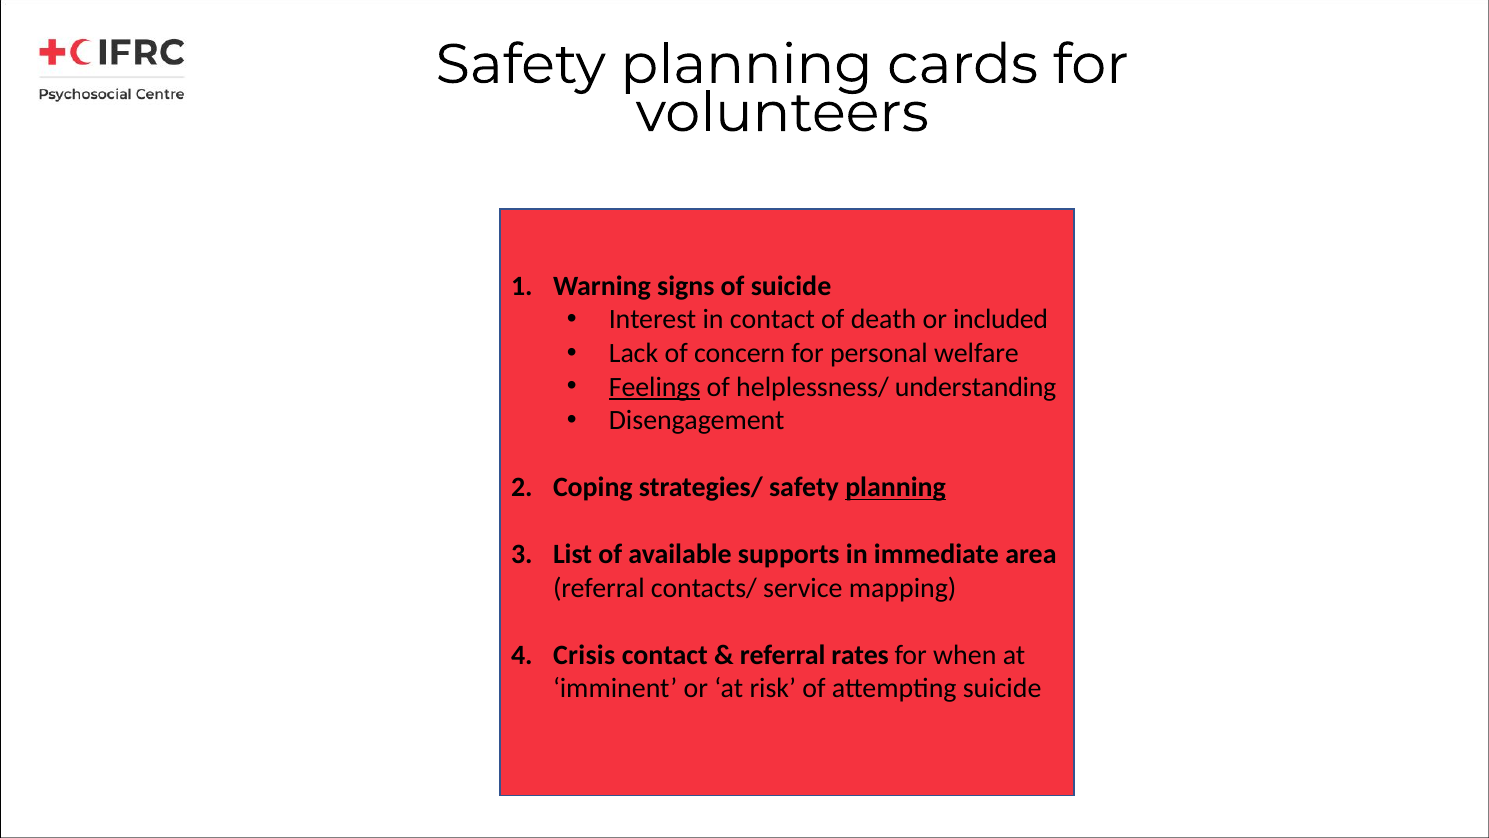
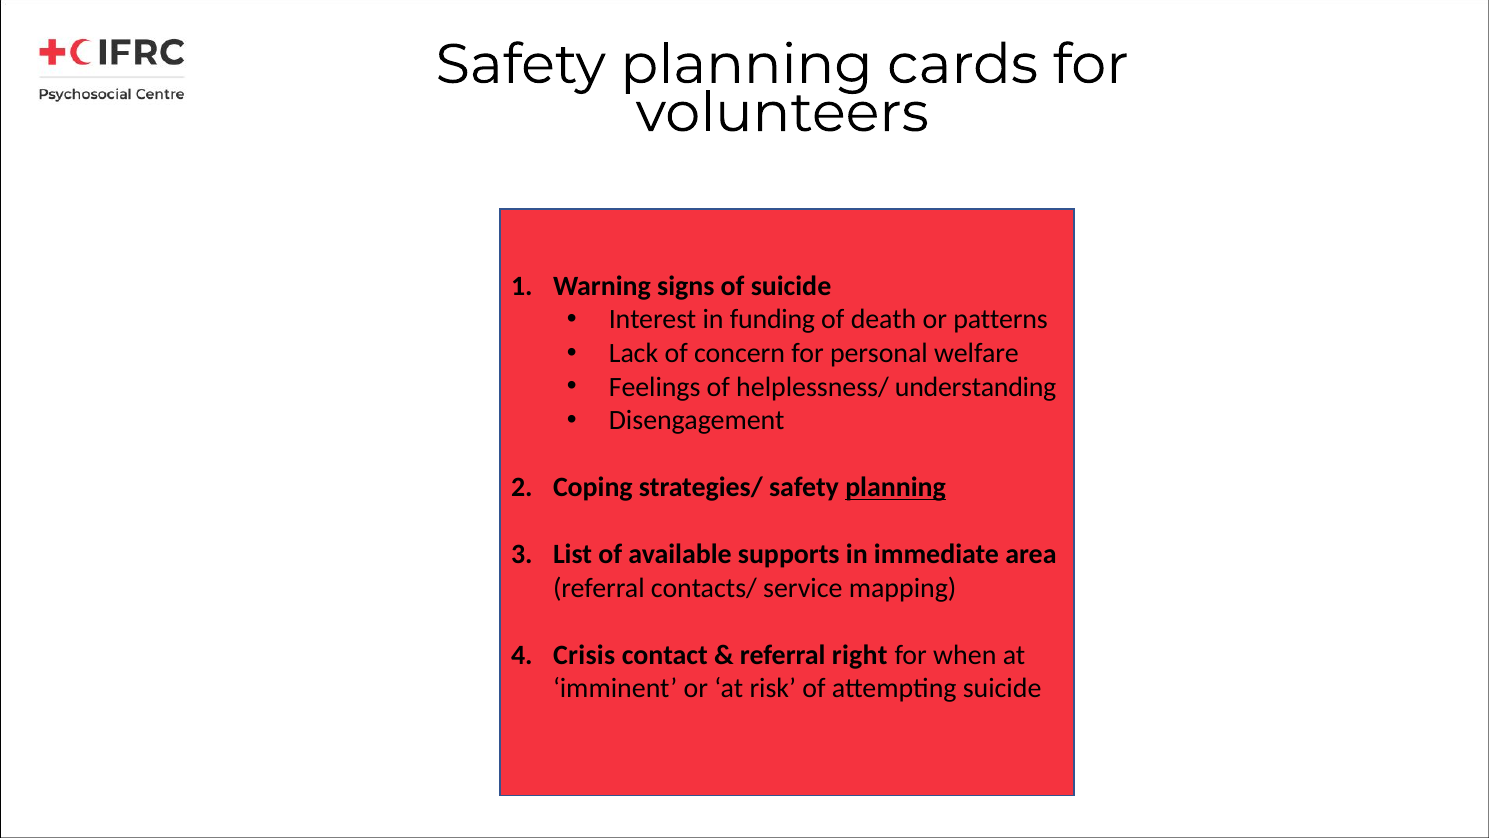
in contact: contact -> funding
included: included -> patterns
Feelings underline: present -> none
rates: rates -> right
